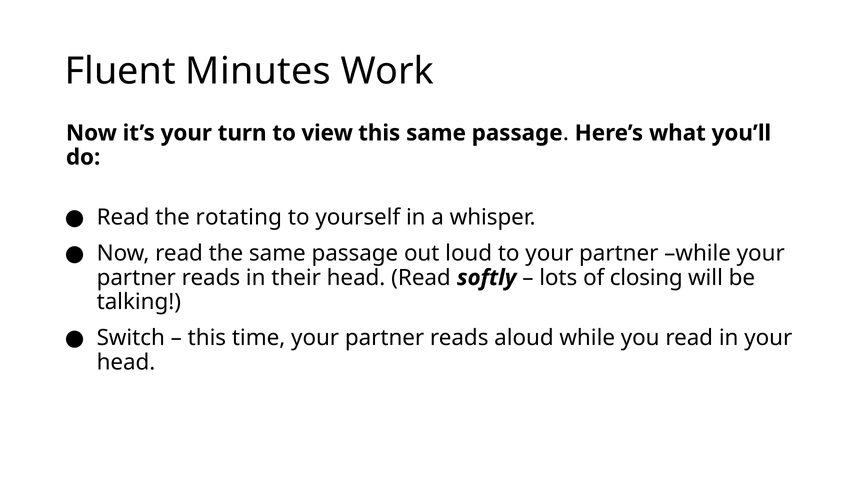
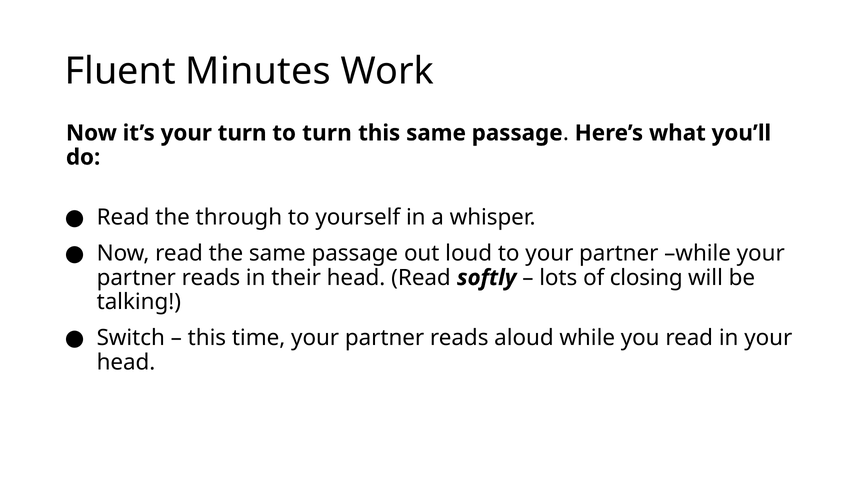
to view: view -> turn
rotating: rotating -> through
